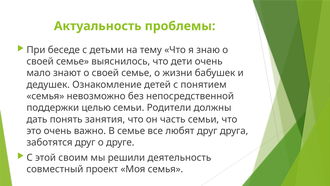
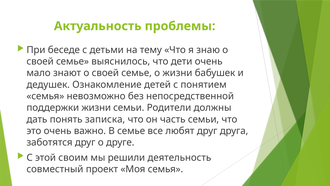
поддержки целью: целью -> жизни
занятия: занятия -> записка
